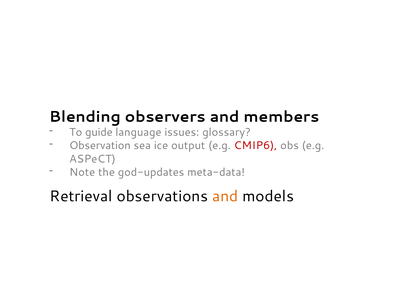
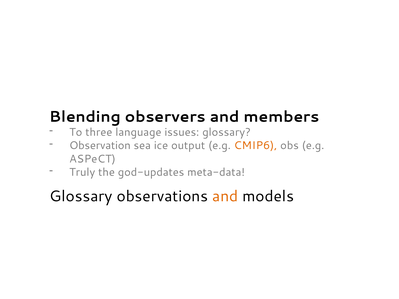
guide: guide -> three
CMIP6 colour: red -> orange
Note: Note -> Truly
Retrieval at (81, 196): Retrieval -> Glossary
